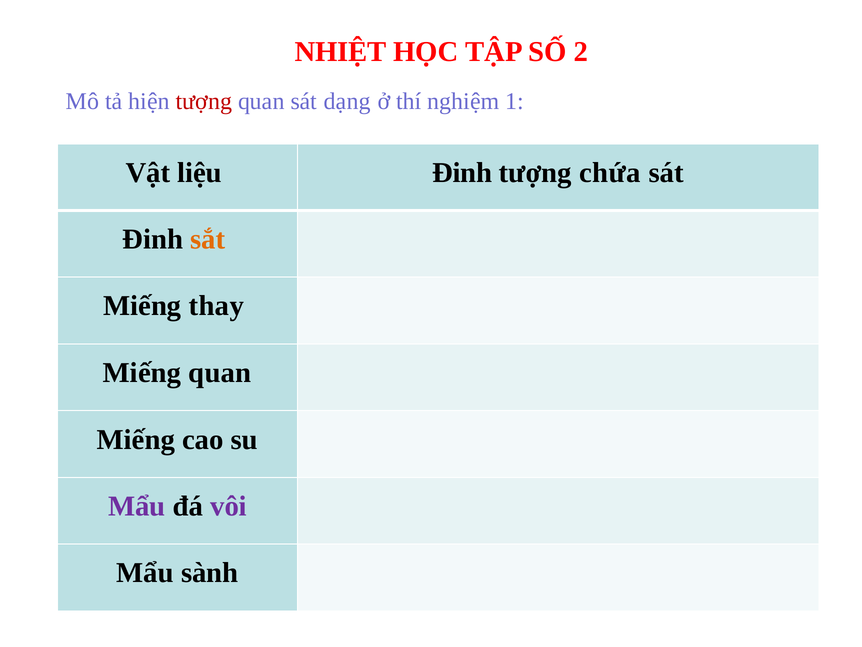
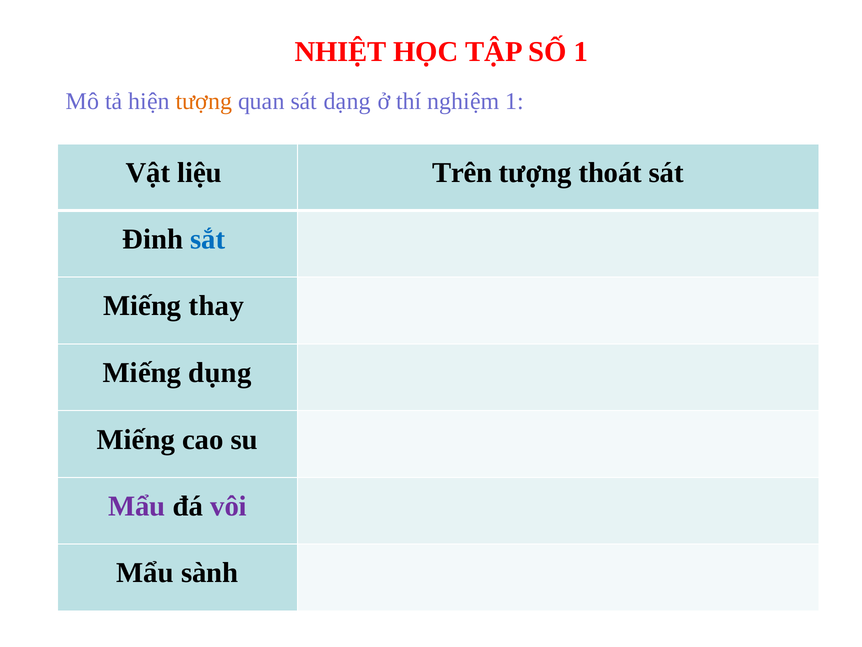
SỐ 2: 2 -> 1
tượng at (204, 101) colour: red -> orange
liệu Đinh: Đinh -> Trên
chứa: chứa -> thoát
sắt colour: orange -> blue
Miếng quan: quan -> dụng
